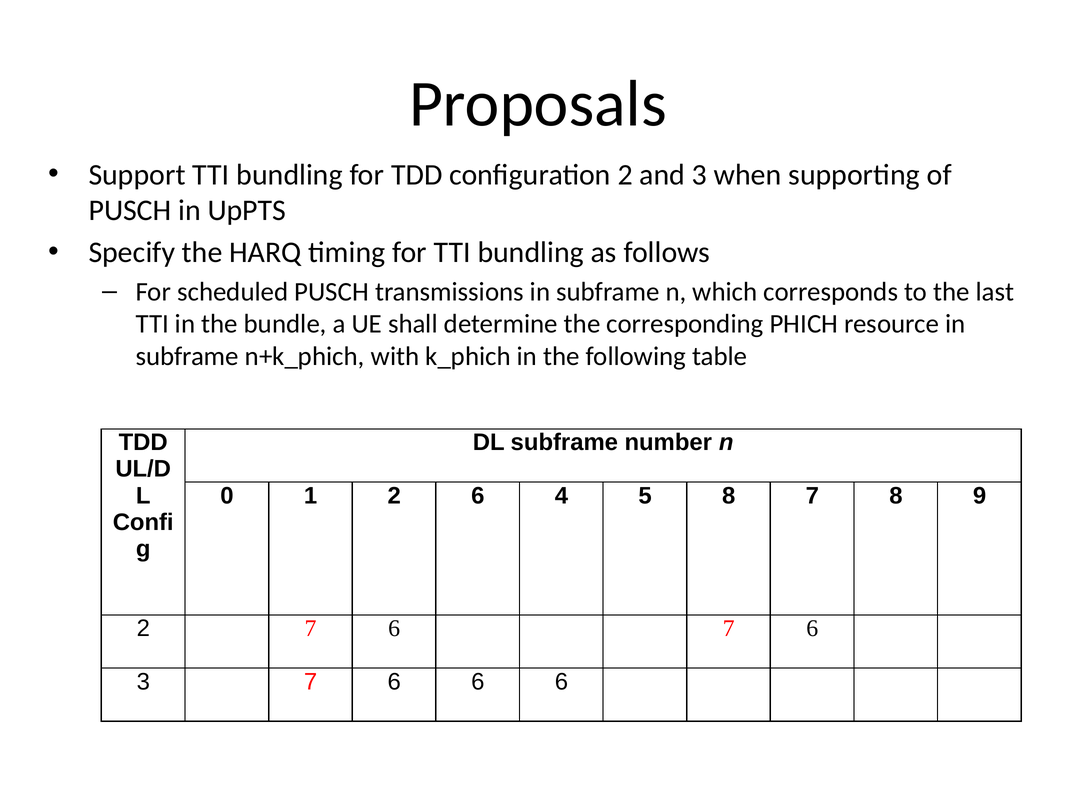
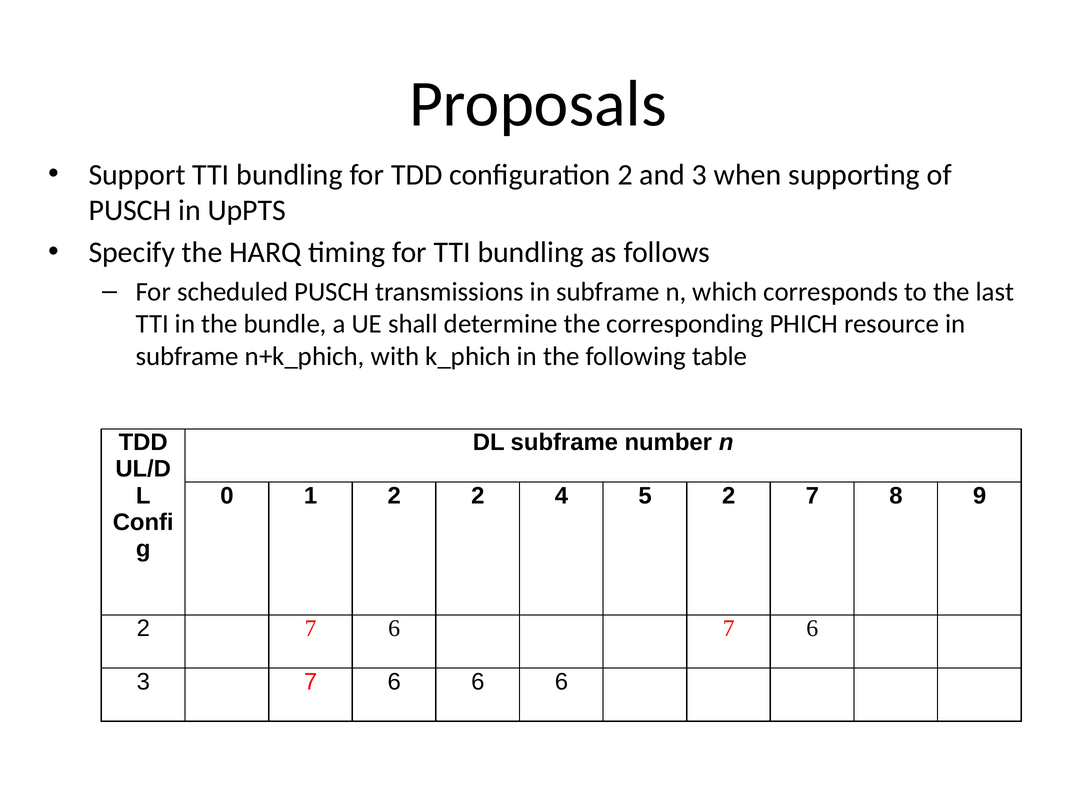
2 6: 6 -> 2
5 8: 8 -> 2
